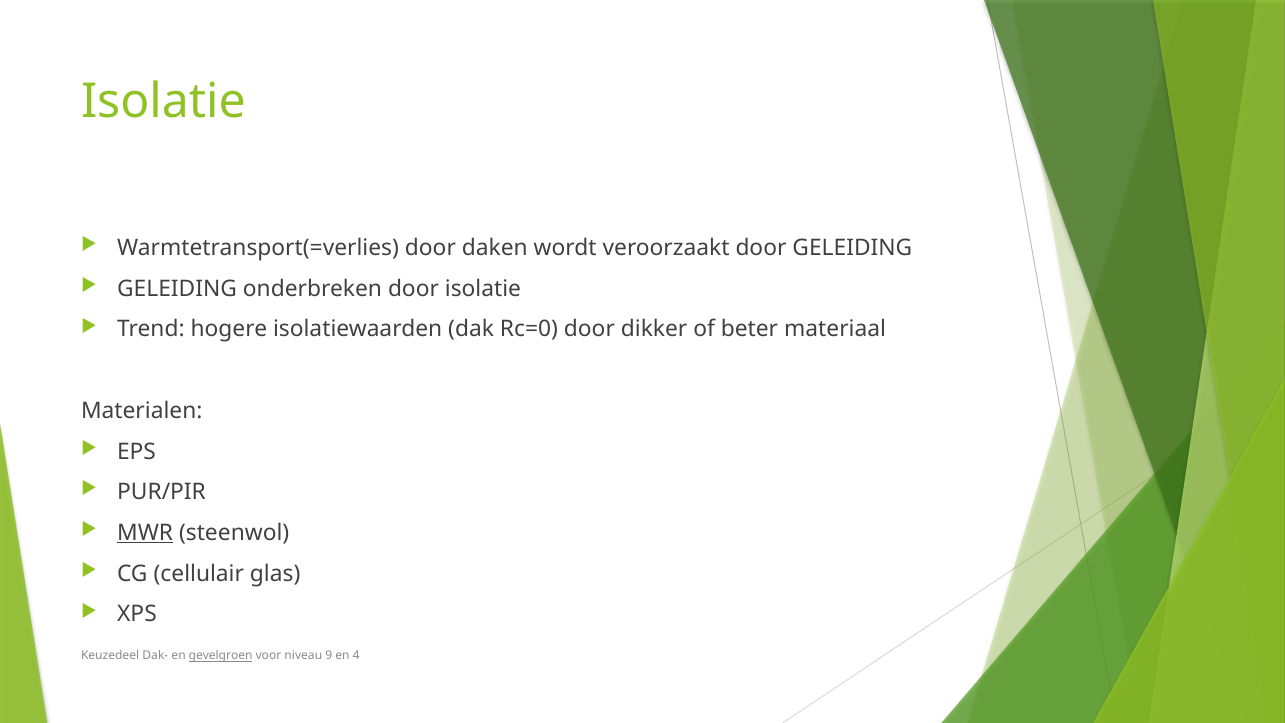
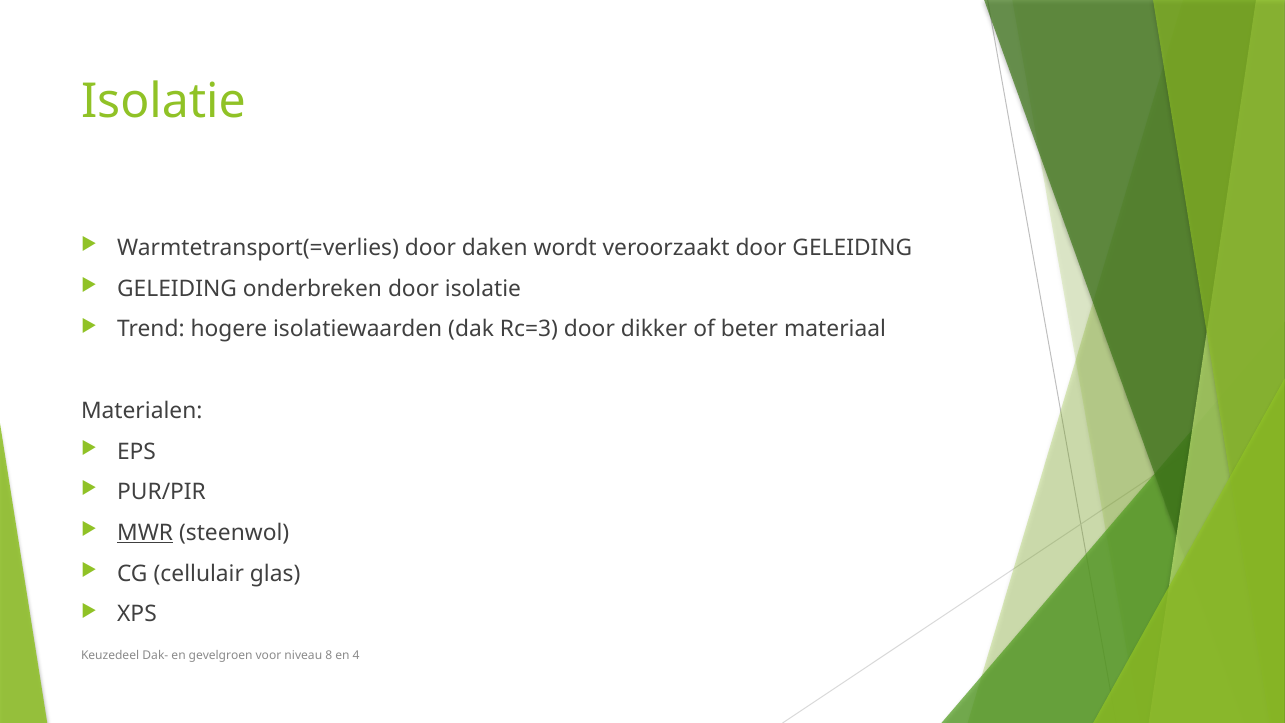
Rc=0: Rc=0 -> Rc=3
gevelgroen underline: present -> none
9: 9 -> 8
